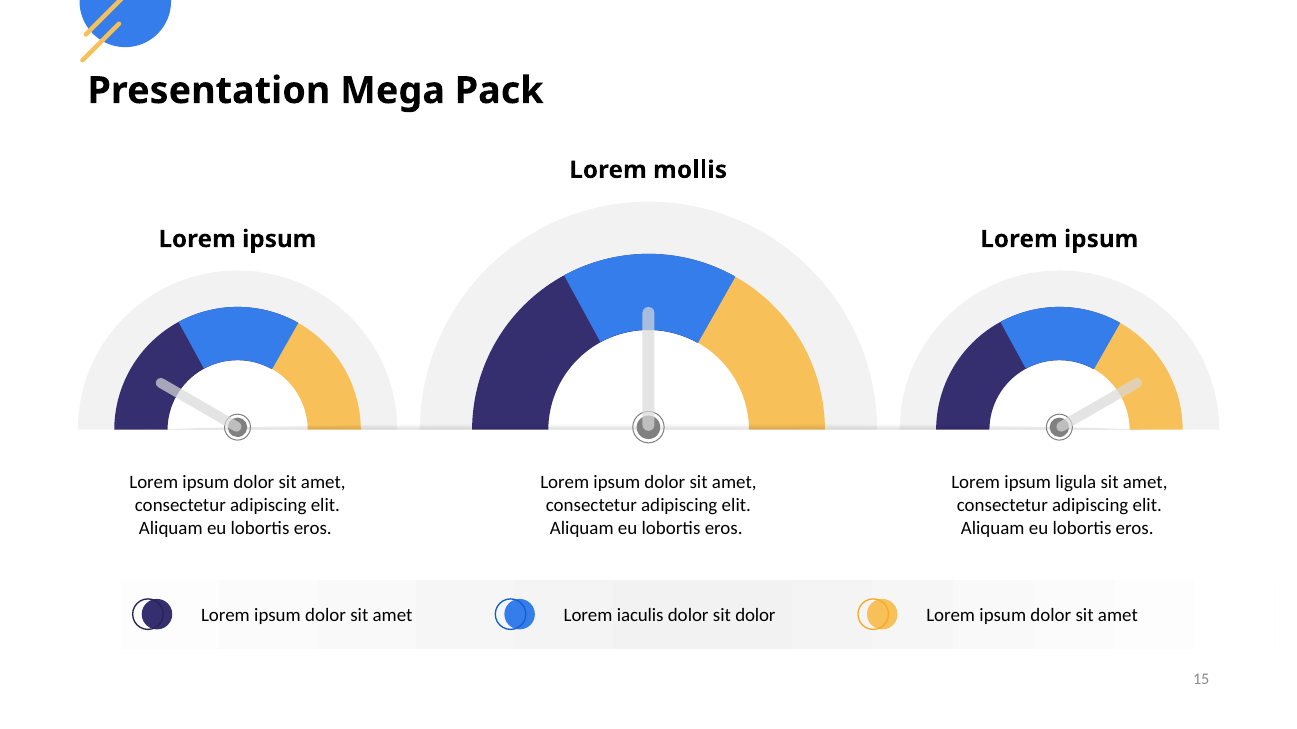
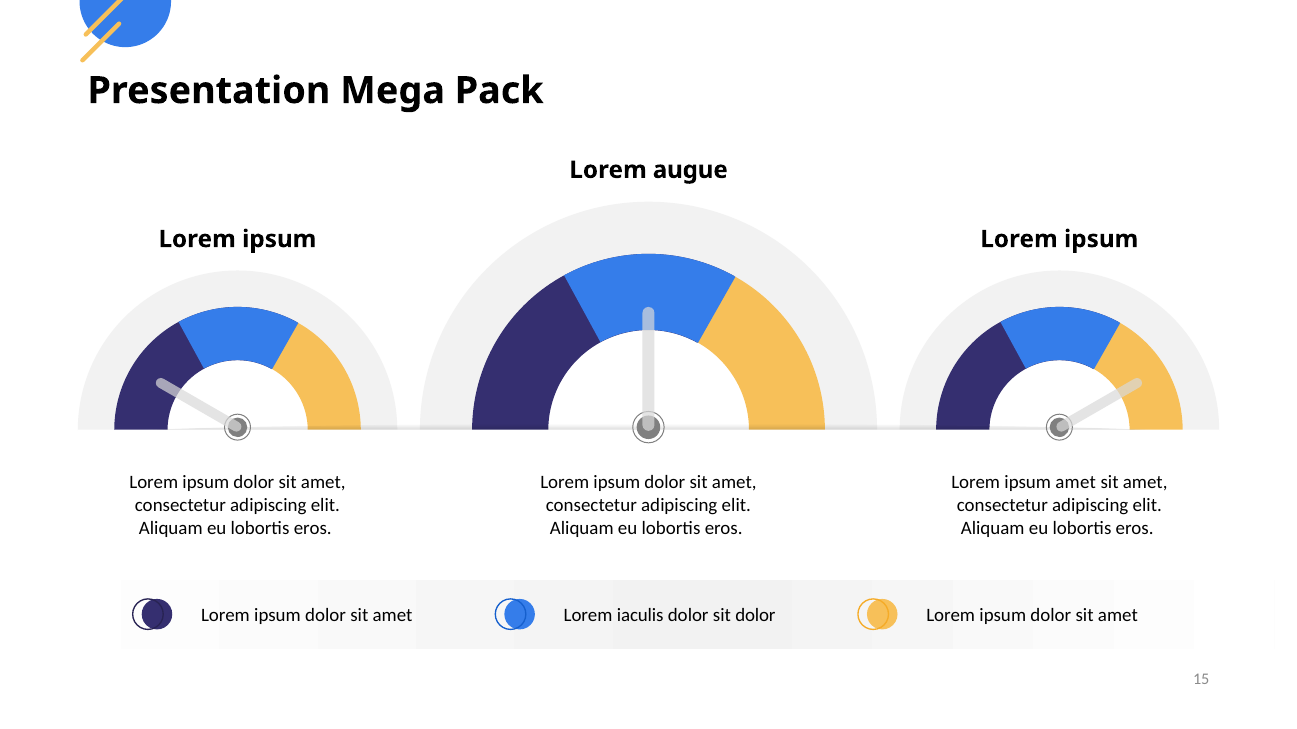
mollis: mollis -> augue
ipsum ligula: ligula -> amet
